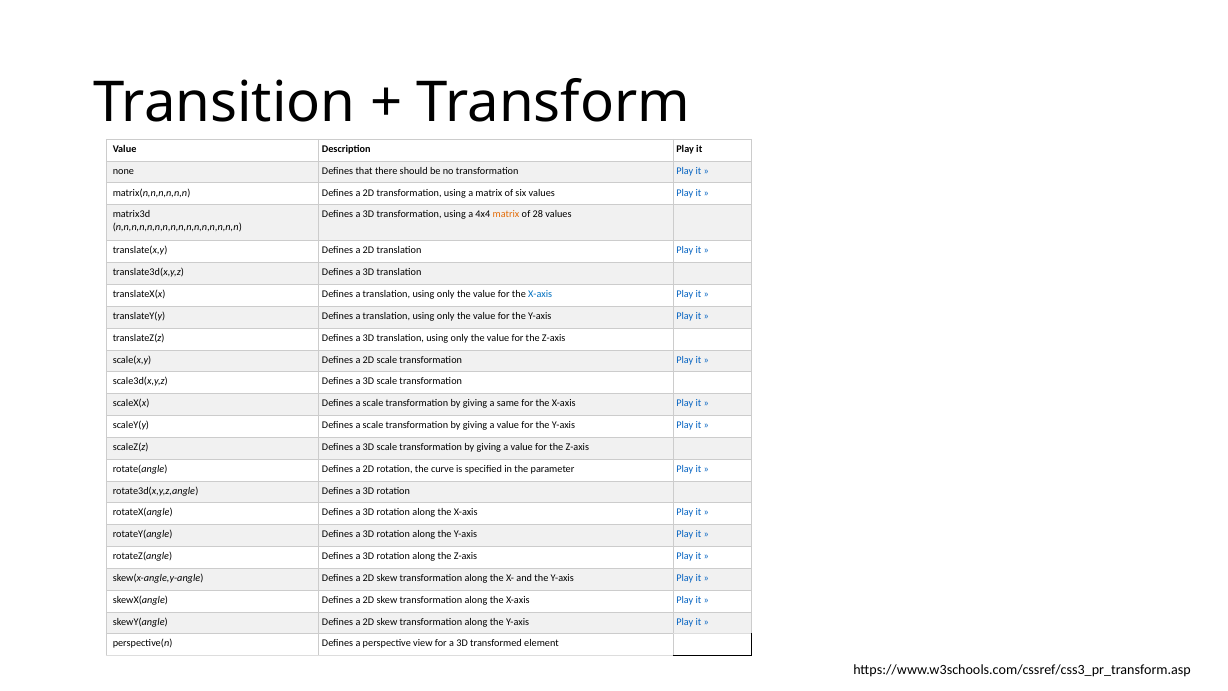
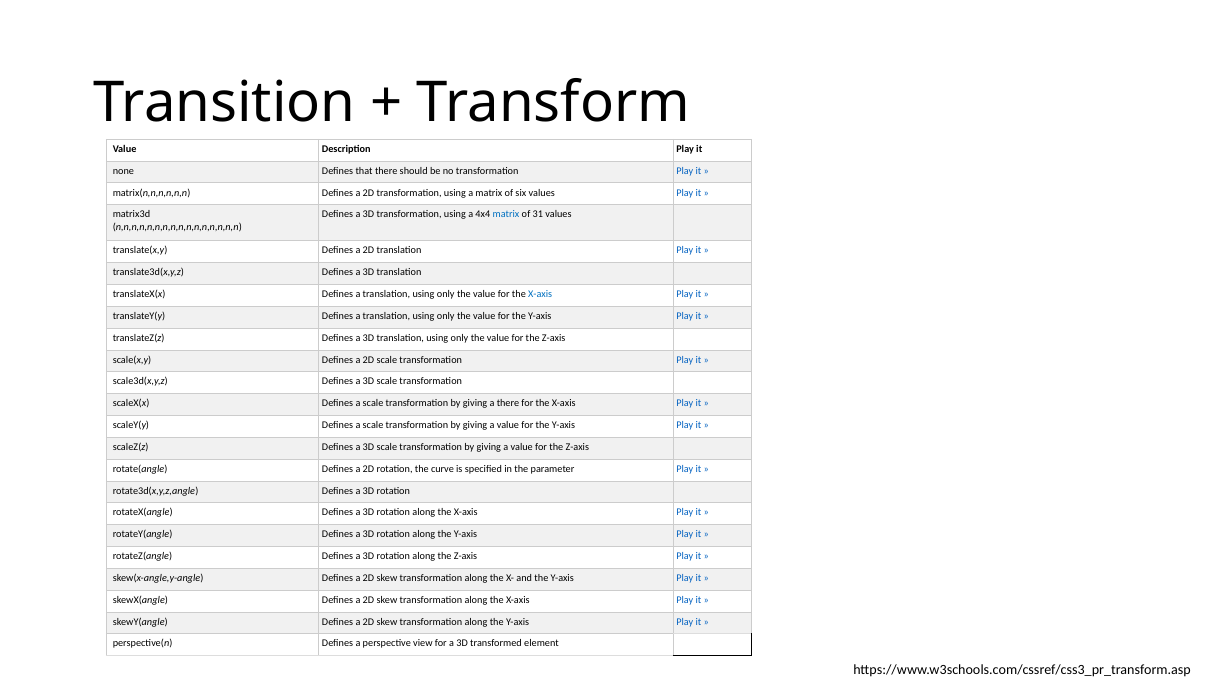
matrix at (506, 214) colour: orange -> blue
28: 28 -> 31
a same: same -> there
